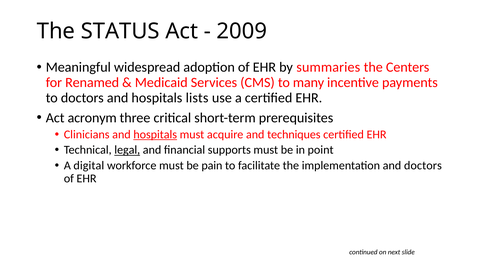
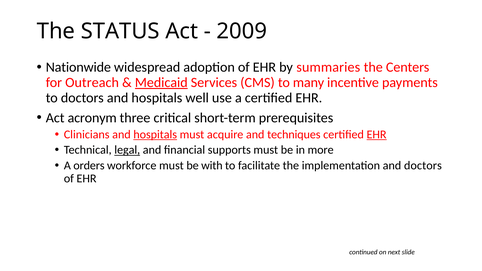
Meaningful: Meaningful -> Nationwide
Renamed: Renamed -> Outreach
Medicaid underline: none -> present
lists: lists -> well
EHR at (377, 135) underline: none -> present
point: point -> more
digital: digital -> orders
pain: pain -> with
